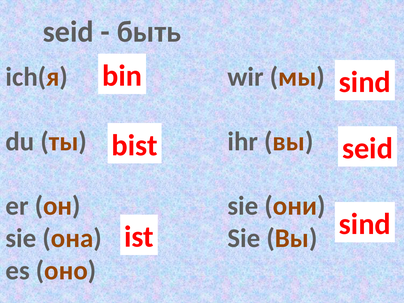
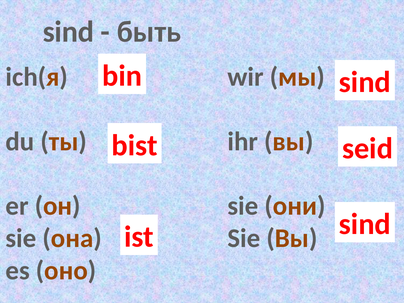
seid at (68, 32): seid -> sind
